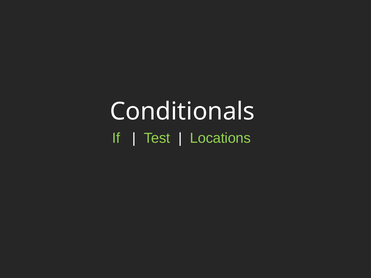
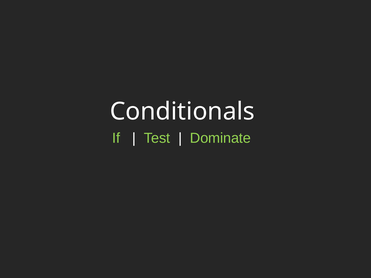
Locations: Locations -> Dominate
